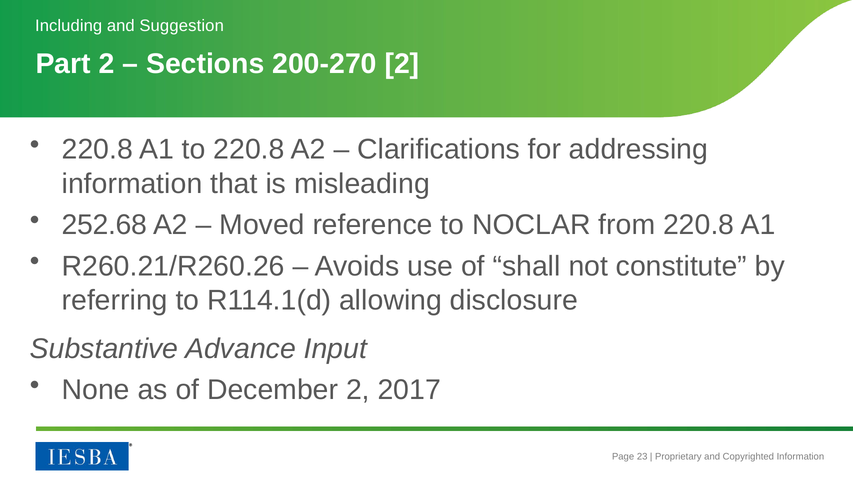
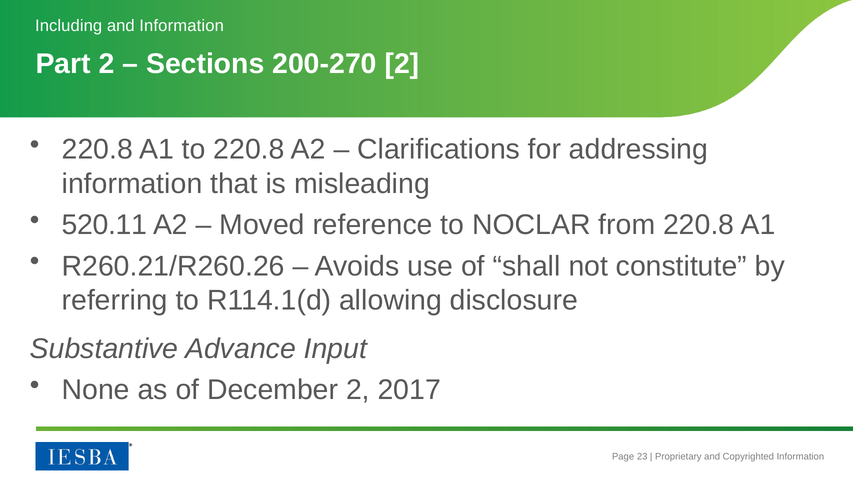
and Suggestion: Suggestion -> Information
252.68: 252.68 -> 520.11
